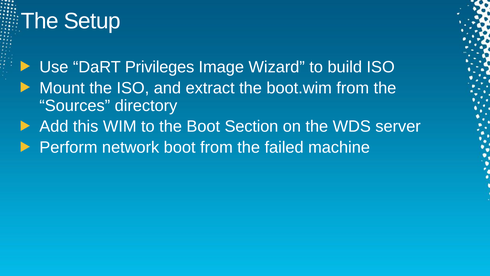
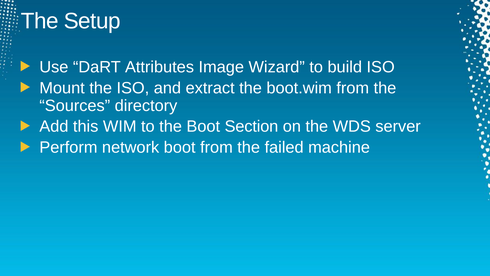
Privileges: Privileges -> Attributes
